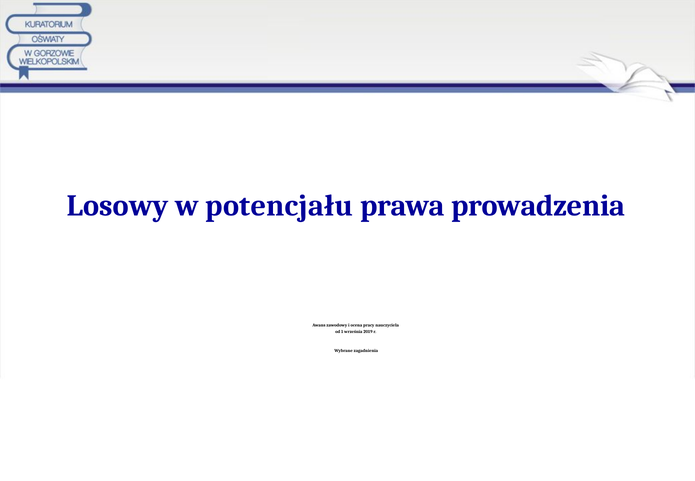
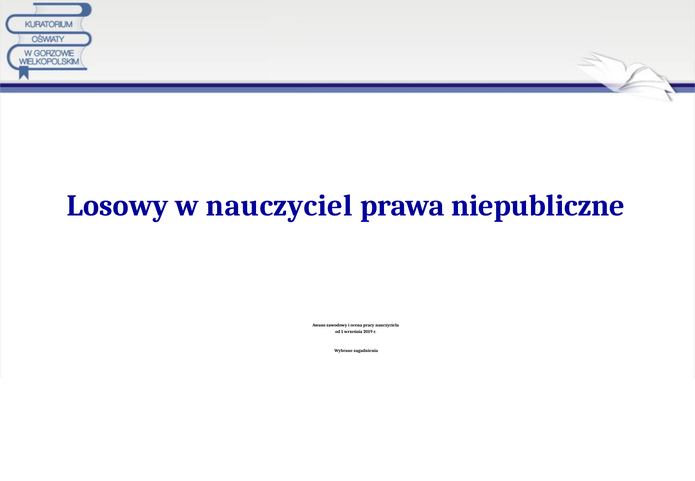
potencjału: potencjału -> nauczyciel
prowadzenia: prowadzenia -> niepubliczne
